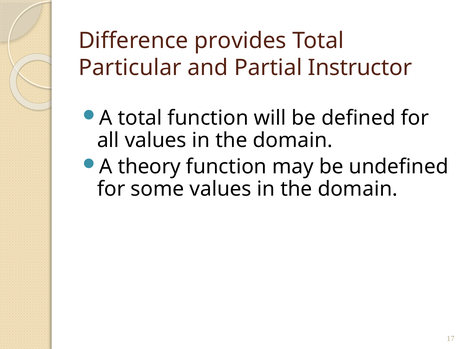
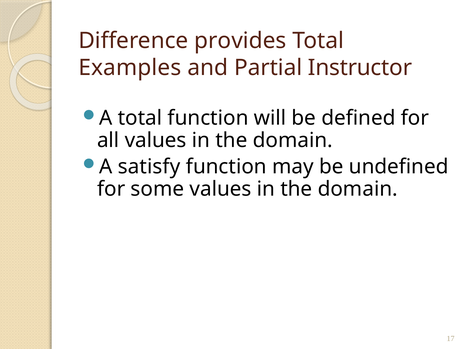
Particular: Particular -> Examples
theory: theory -> satisfy
